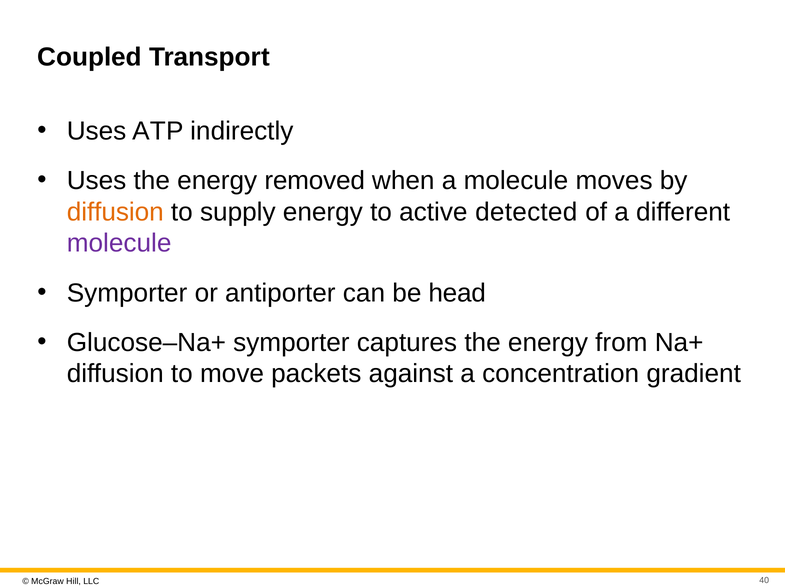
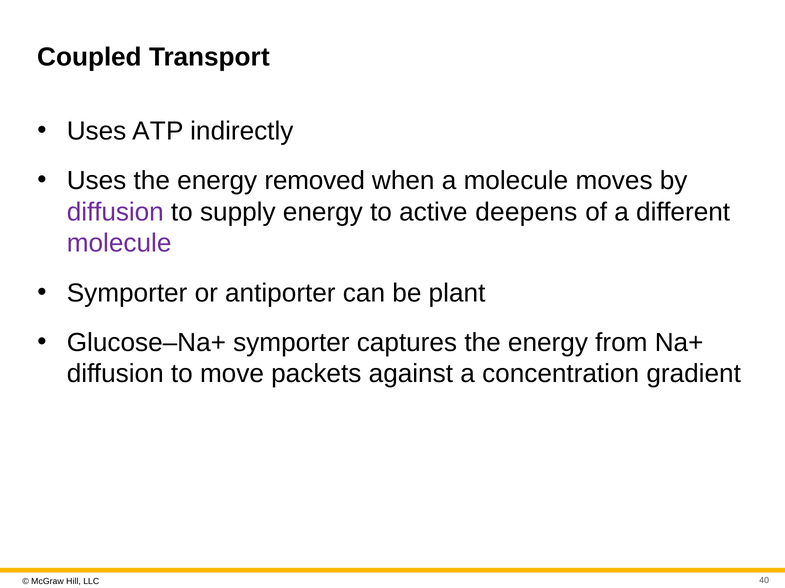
diffusion at (115, 212) colour: orange -> purple
detected: detected -> deepens
head: head -> plant
